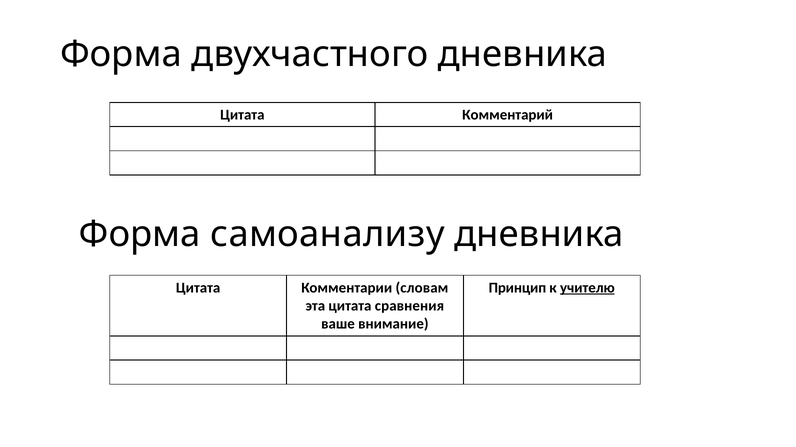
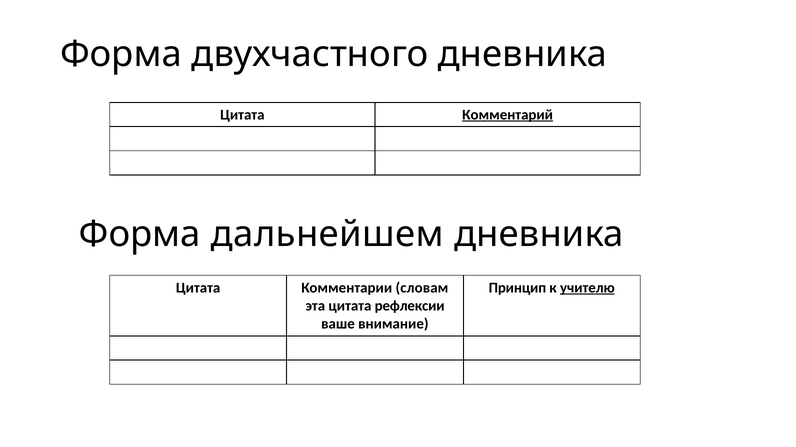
Комментарий underline: none -> present
самоанализу: самоанализу -> дальнейшем
сравнения: сравнения -> рефлексии
